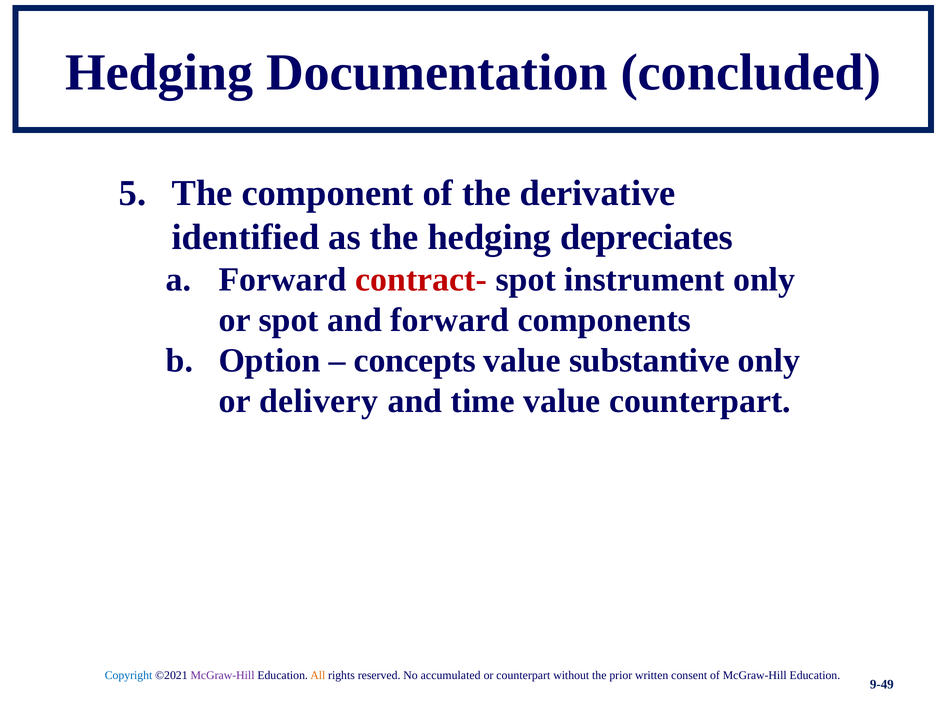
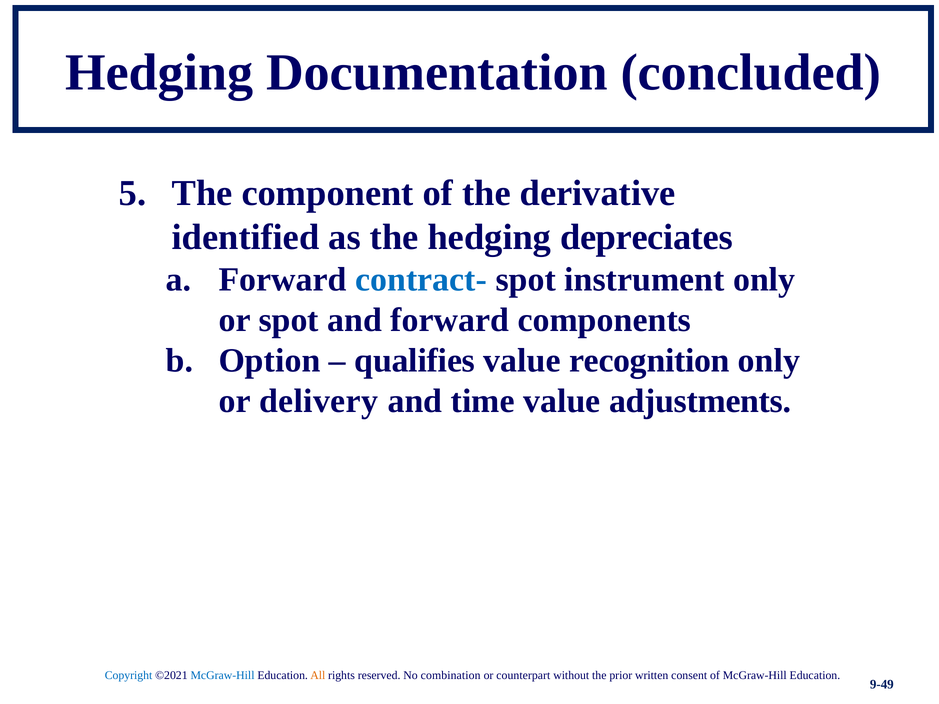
contract- colour: red -> blue
concepts: concepts -> qualifies
substantive: substantive -> recognition
value counterpart: counterpart -> adjustments
McGraw-Hill at (223, 676) colour: purple -> blue
accumulated: accumulated -> combination
